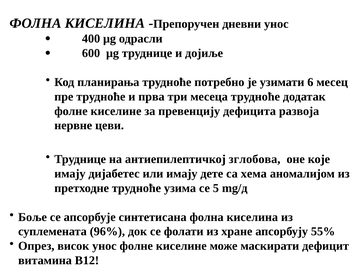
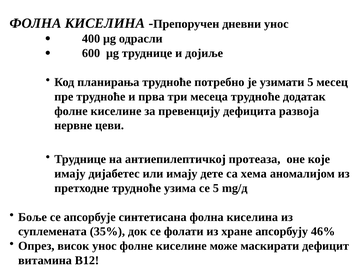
узимати 6: 6 -> 5
зглобова: зглобова -> протеаза
96%: 96% -> 35%
55%: 55% -> 46%
